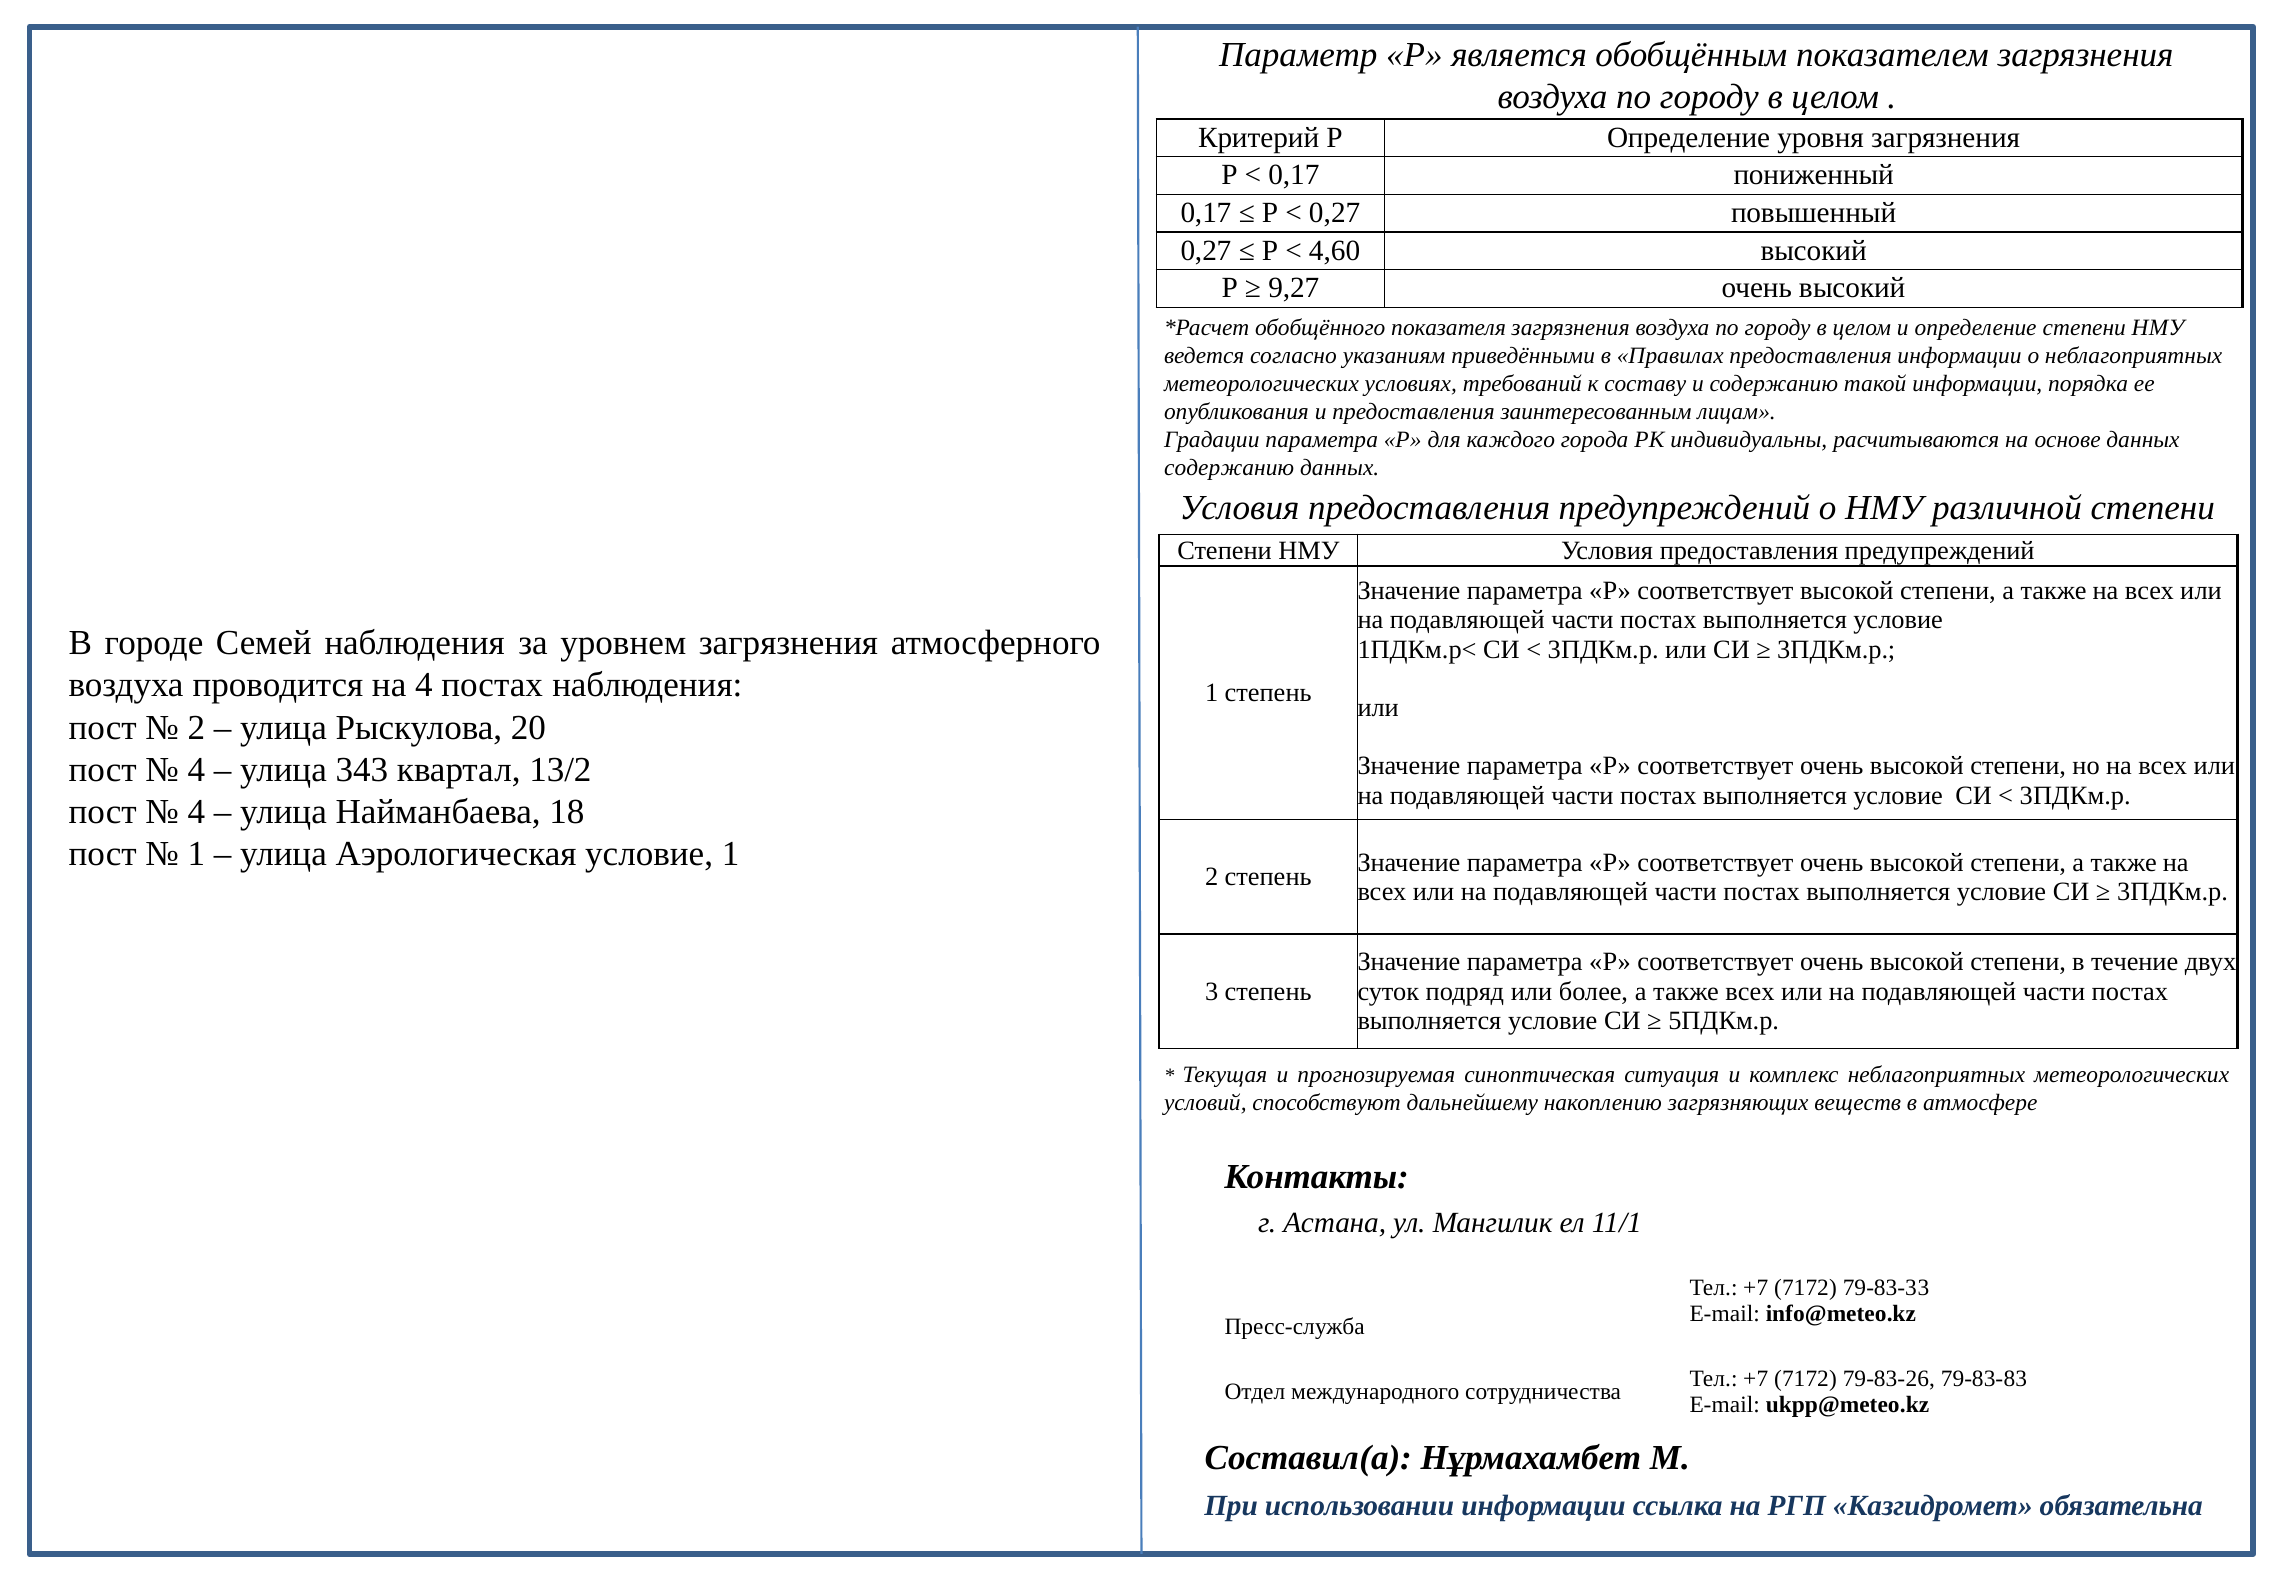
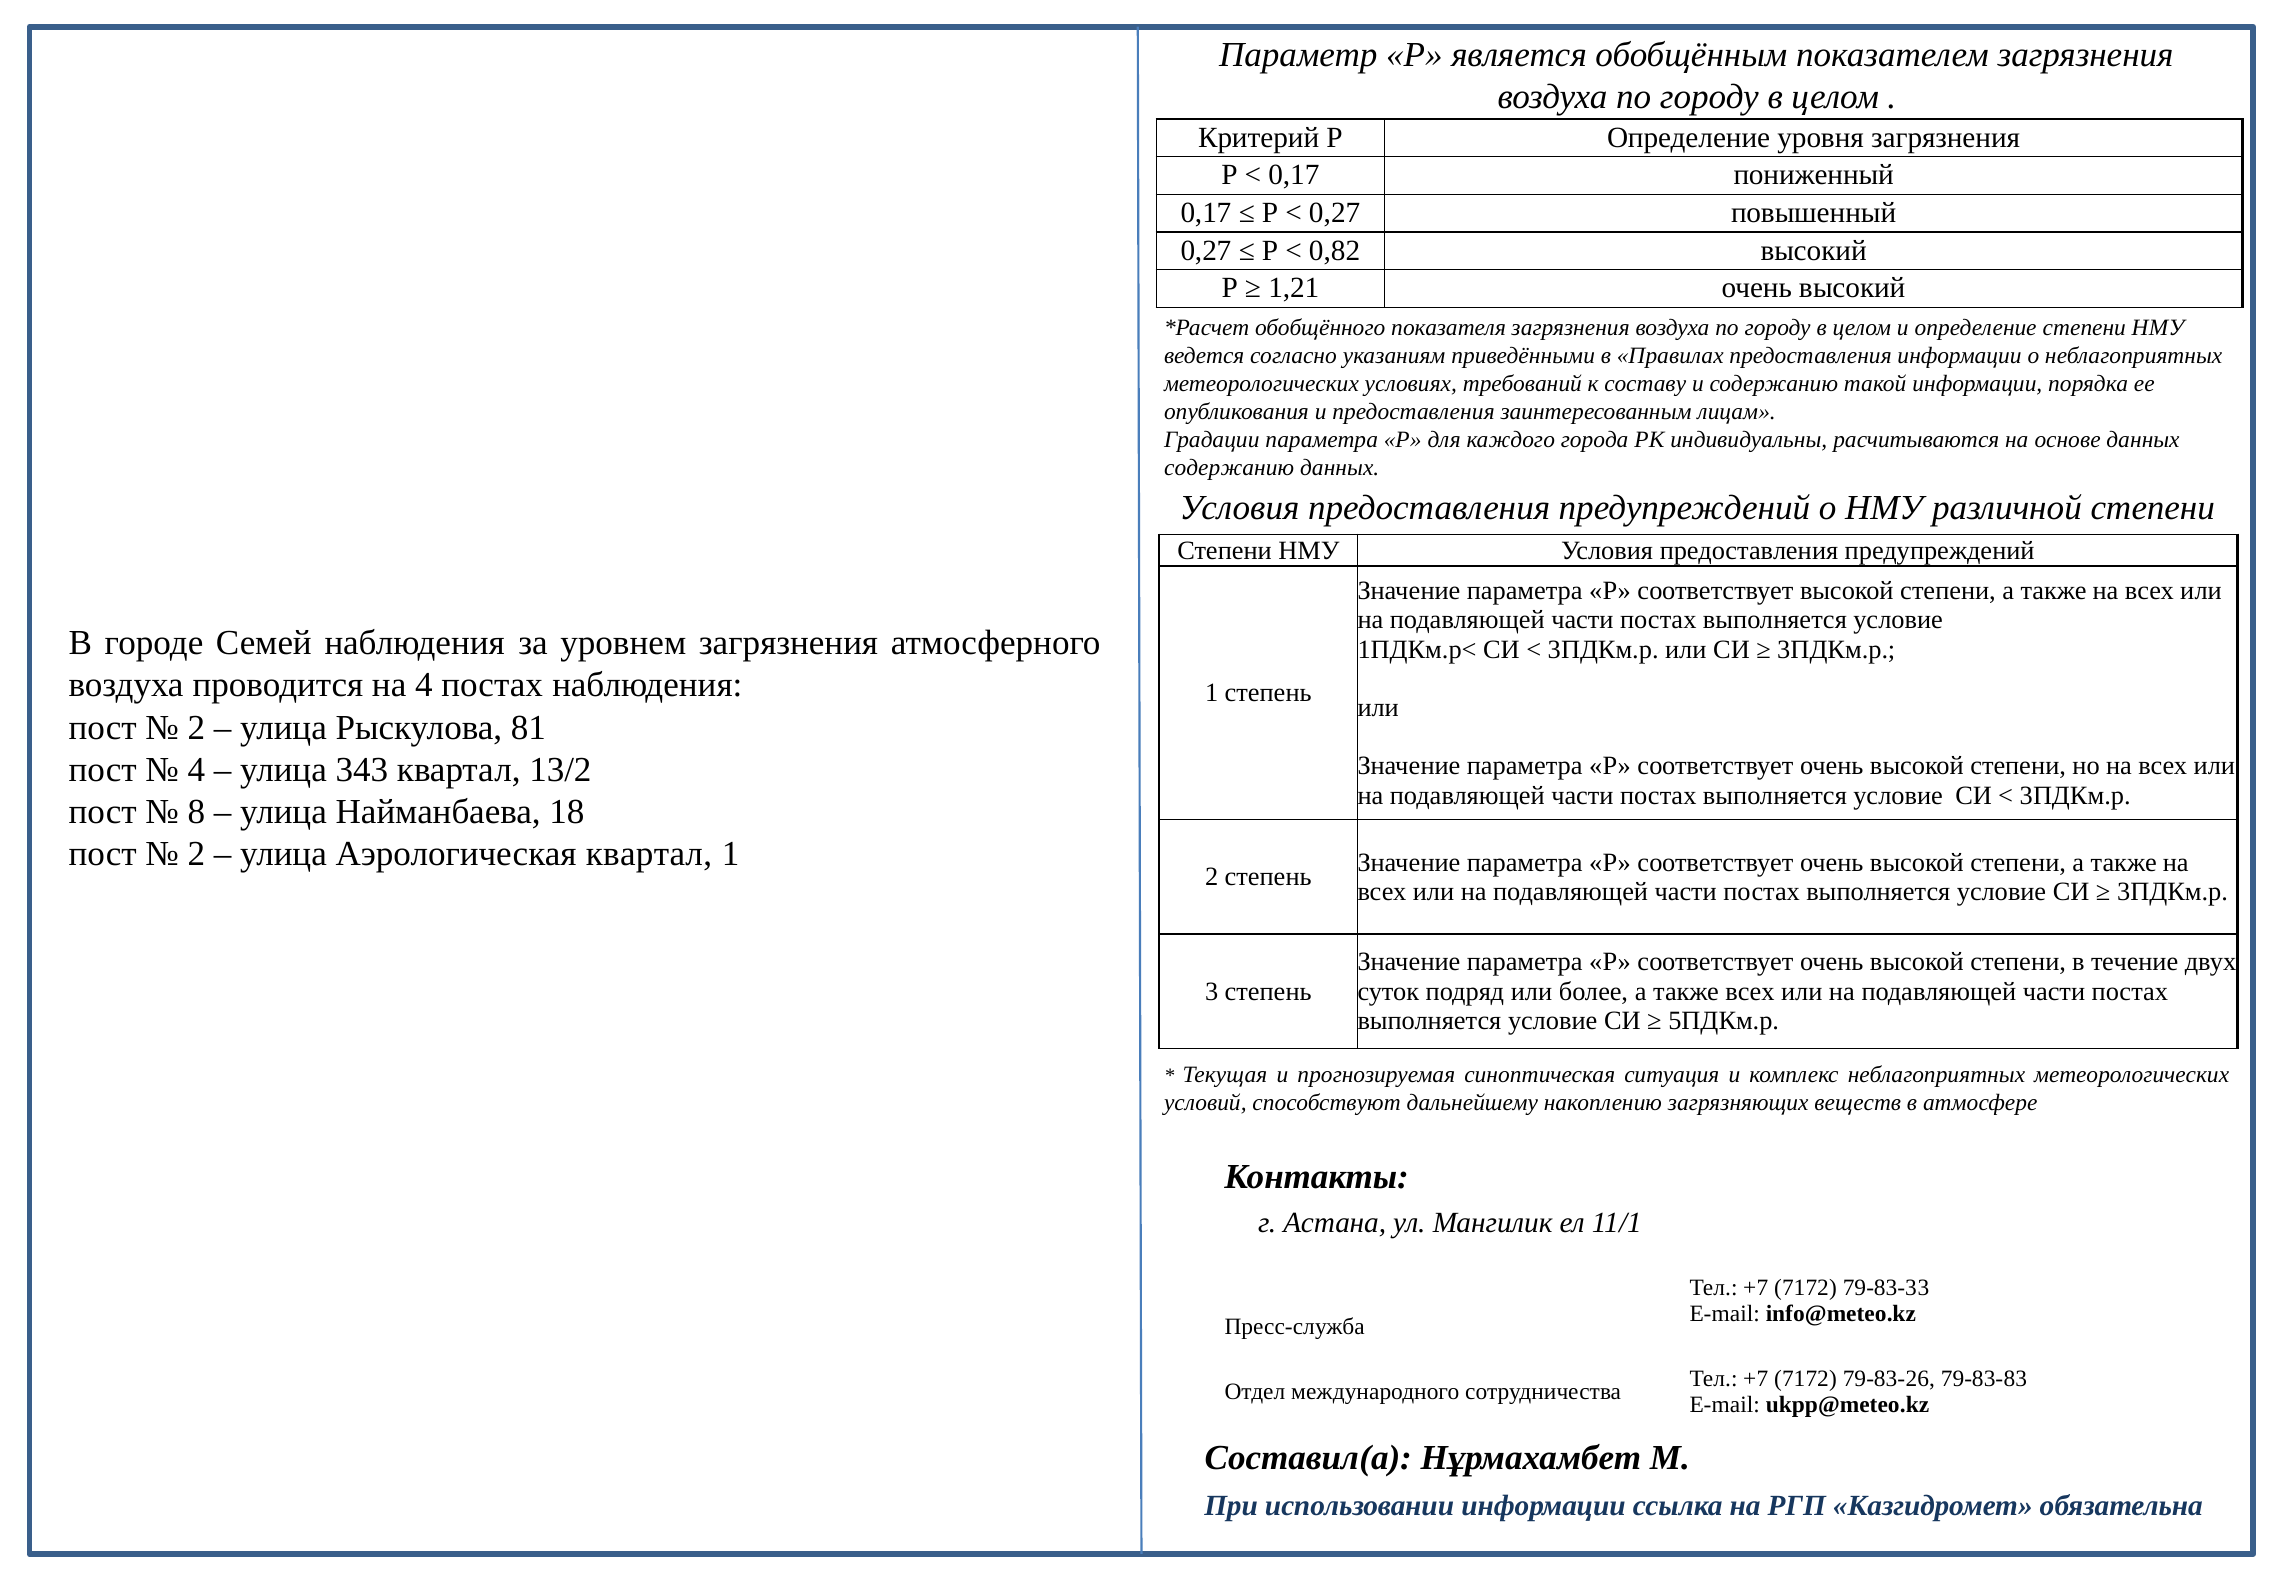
4,60: 4,60 -> 0,82
9,27: 9,27 -> 1,21
20: 20 -> 81
4 at (196, 812): 4 -> 8
1 at (196, 854): 1 -> 2
Аэрологическая условие: условие -> квартал
